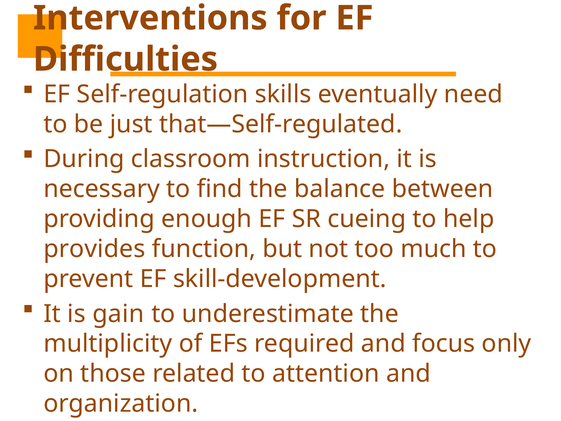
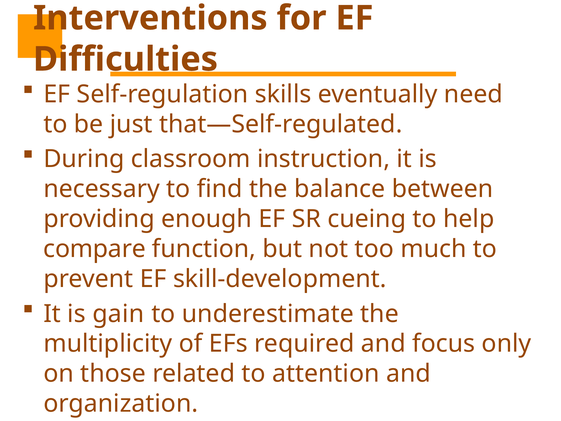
provides: provides -> compare
